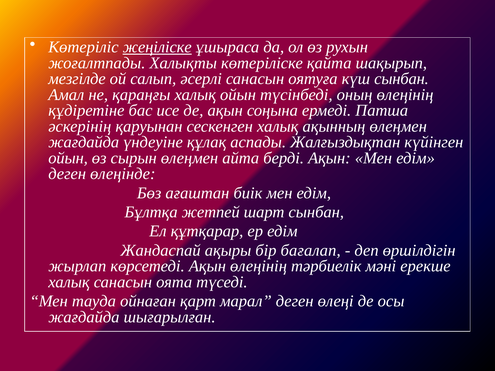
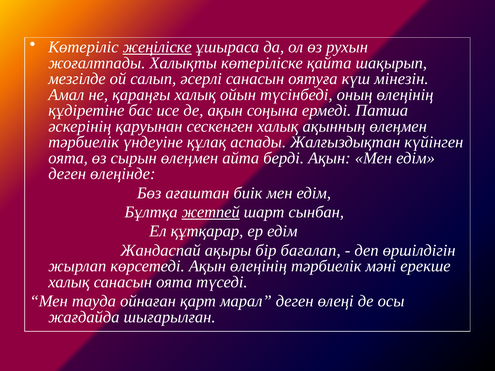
күш сынбан: сынбан -> мінезін
жағдайда at (84, 142): жағдайда -> тәрбиелік
ойын at (68, 158): ойын -> оята
жетпей underline: none -> present
